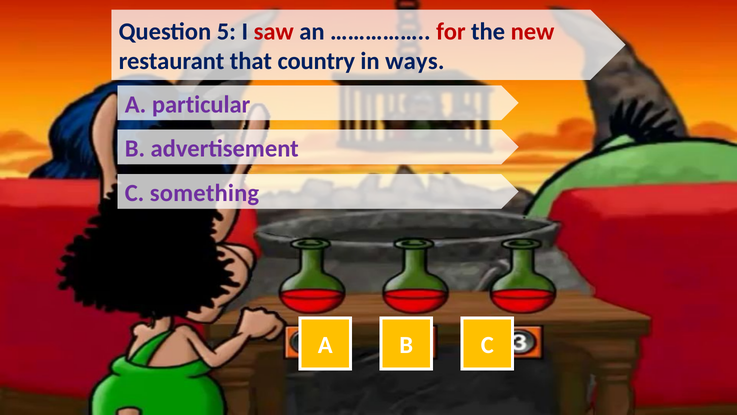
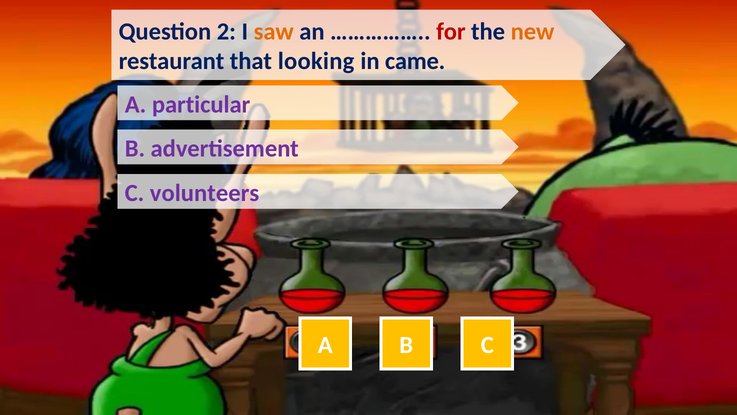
5: 5 -> 2
saw colour: red -> orange
new colour: red -> orange
country: country -> looking
ways: ways -> came
something: something -> volunteers
